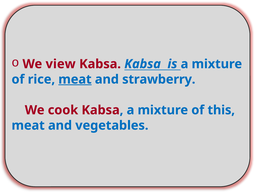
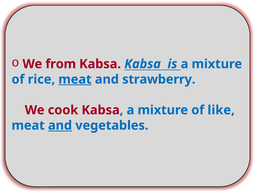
view: view -> from
this: this -> like
and at (60, 125) underline: none -> present
